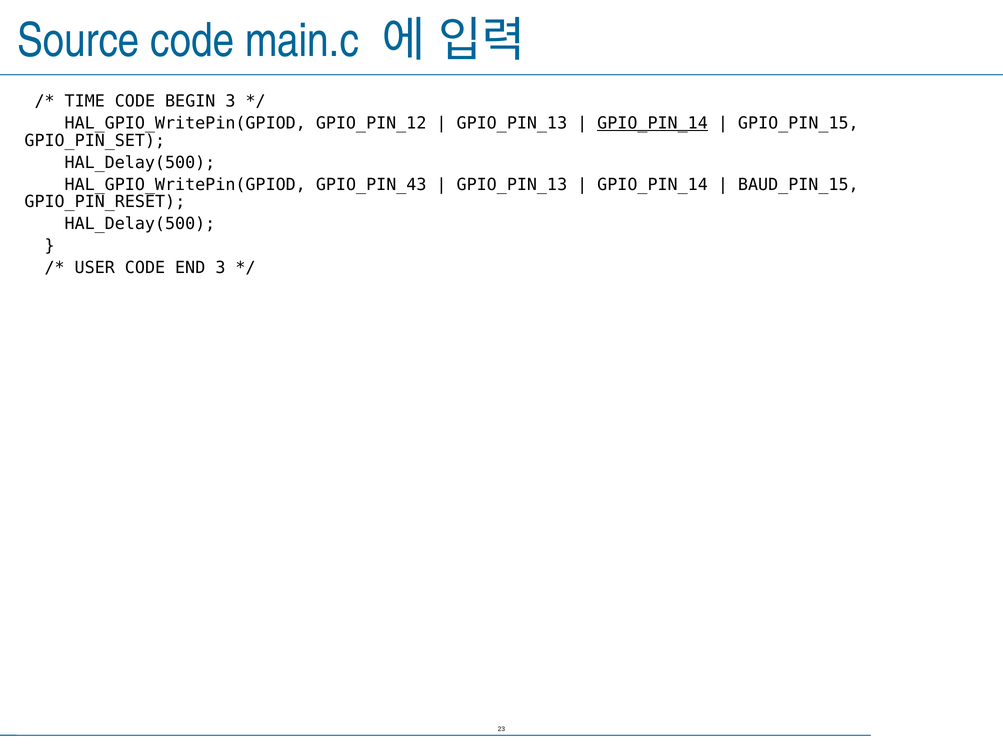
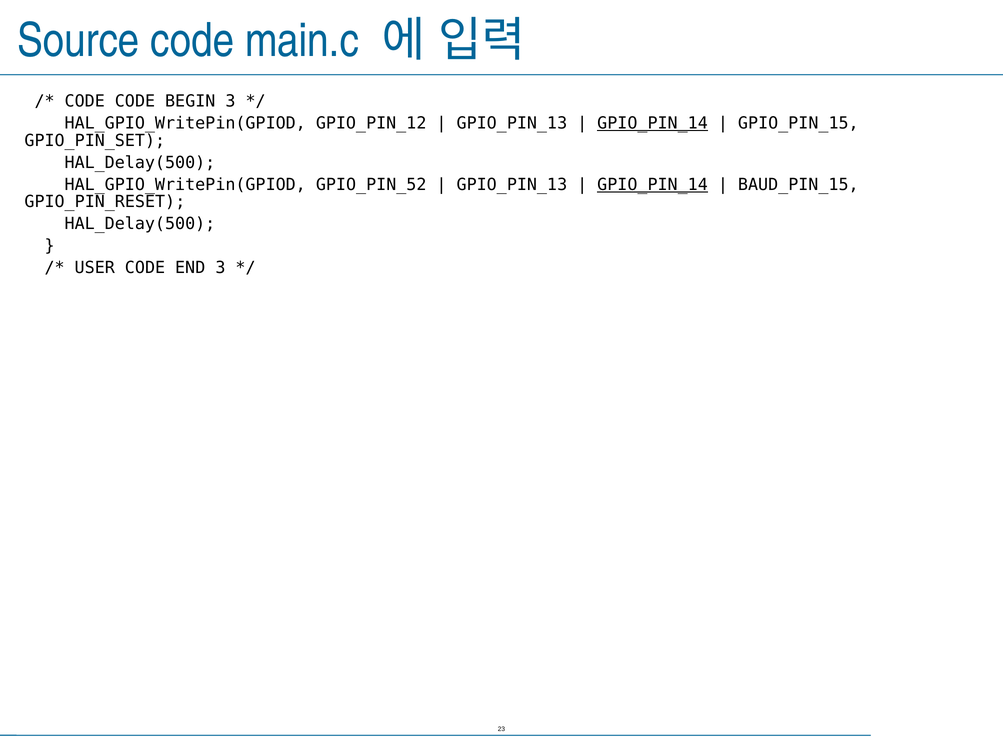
TIME at (85, 101): TIME -> CODE
GPIO_PIN_43: GPIO_PIN_43 -> GPIO_PIN_52
GPIO_PIN_14 at (653, 185) underline: none -> present
